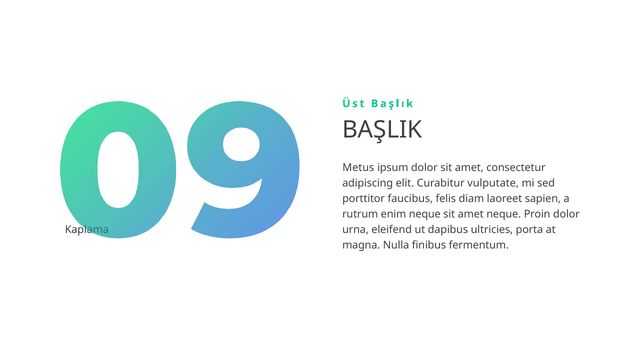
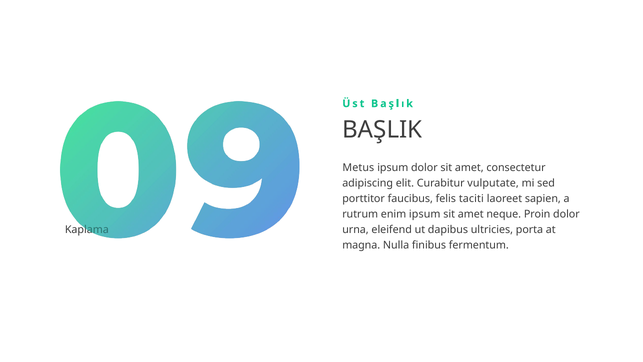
diam: diam -> taciti
enim neque: neque -> ipsum
